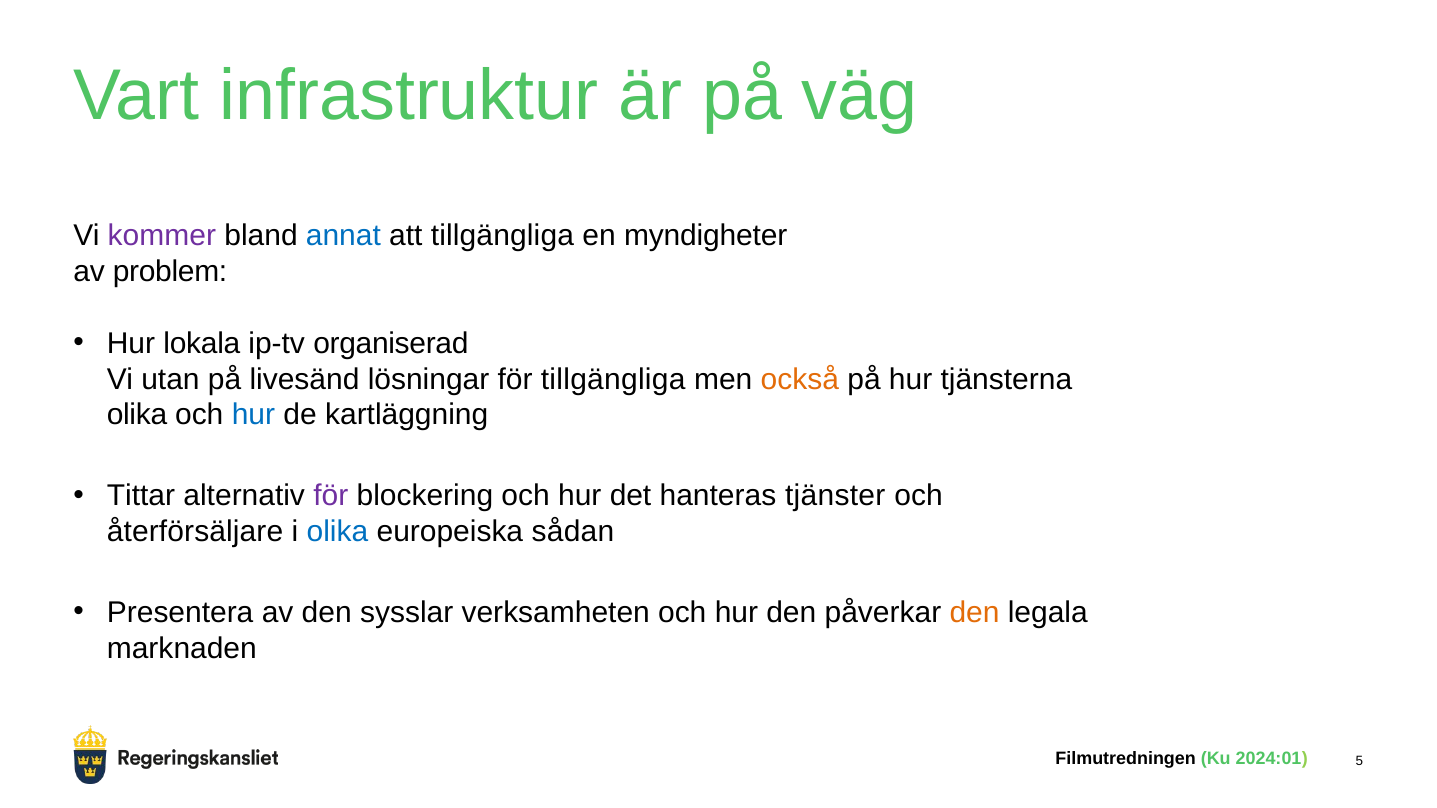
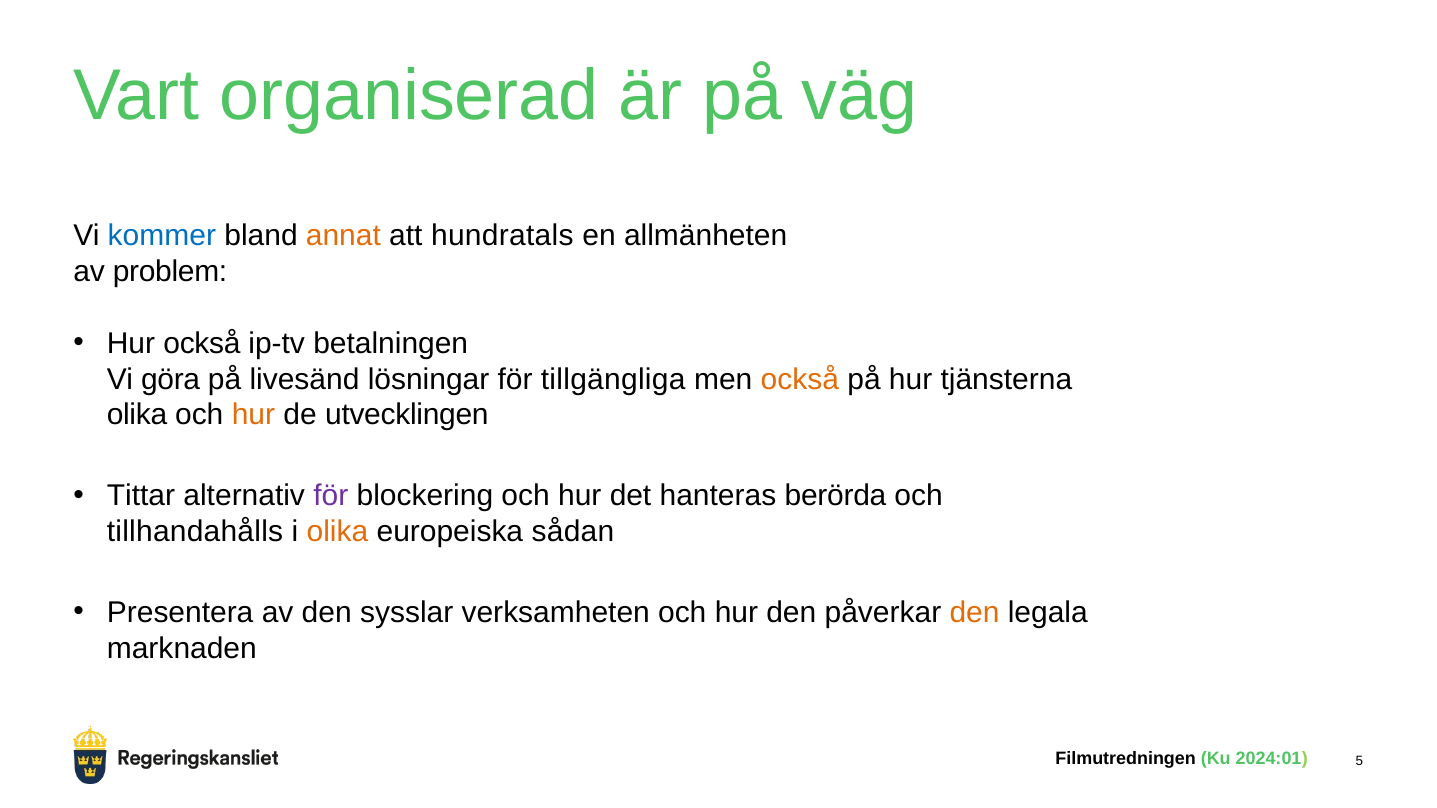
infrastruktur: infrastruktur -> organiserad
kommer colour: purple -> blue
annat colour: blue -> orange
att tillgängliga: tillgängliga -> hundratals
myndigheter: myndigheter -> allmänheten
Hur lokala: lokala -> också
organiserad: organiserad -> betalningen
utan: utan -> göra
hur at (253, 415) colour: blue -> orange
kartläggning: kartläggning -> utvecklingen
tjänster: tjänster -> berörda
återförsäljare: återförsäljare -> tillhandahålls
olika at (337, 532) colour: blue -> orange
